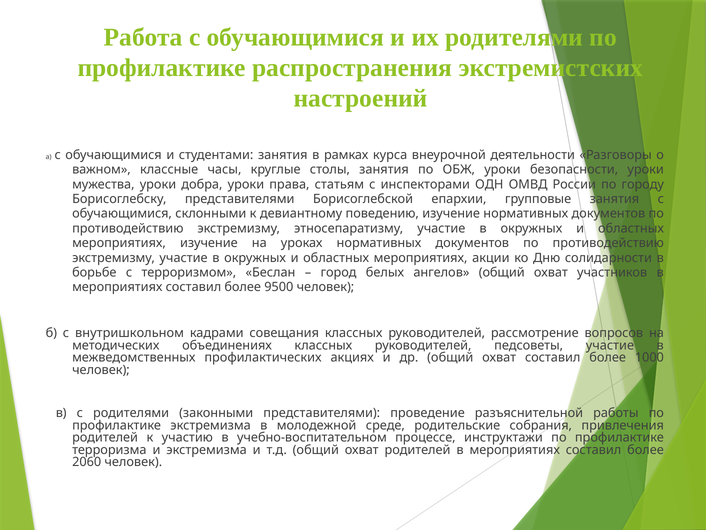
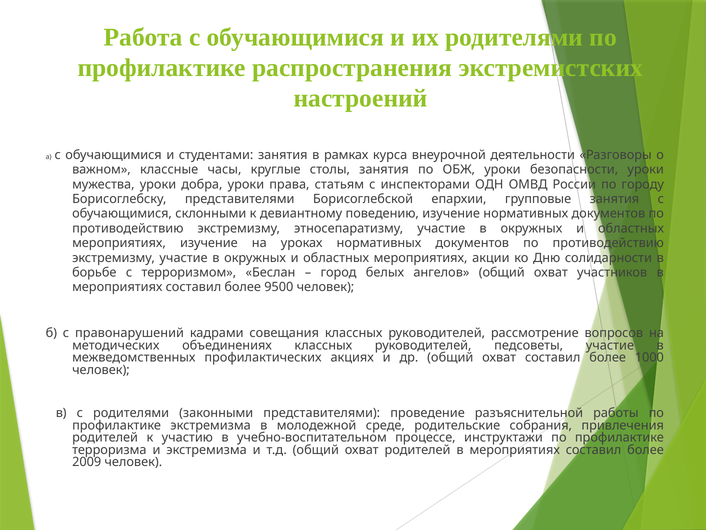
внутришкольном: внутришкольном -> правонарушений
2060: 2060 -> 2009
